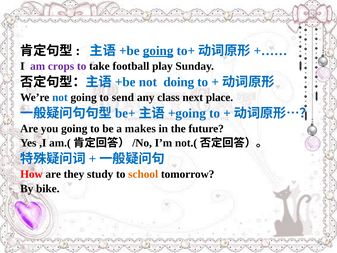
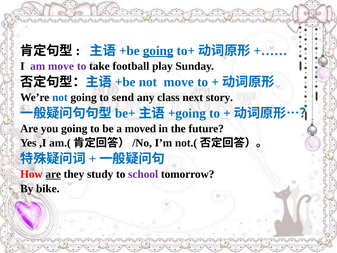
am crops: crops -> move
not doing: doing -> move
place: place -> story
makes: makes -> moved
are at (53, 174) underline: none -> present
school colour: orange -> purple
